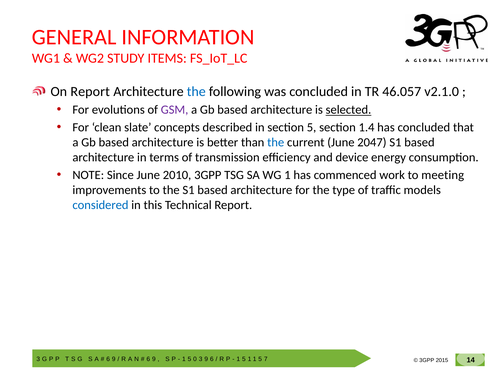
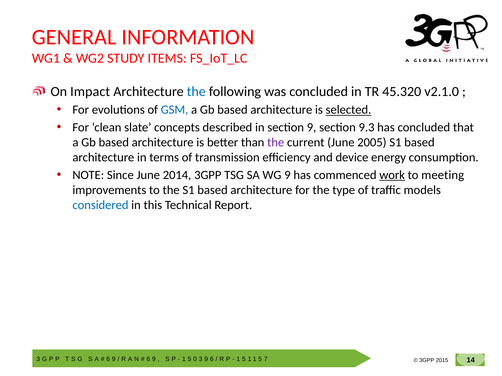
On Report: Report -> Impact
46.057: 46.057 -> 45.320
GSM colour: purple -> blue
section 5: 5 -> 9
1.4: 1.4 -> 9.3
the at (276, 143) colour: blue -> purple
2047: 2047 -> 2005
2010: 2010 -> 2014
WG 1: 1 -> 9
work underline: none -> present
